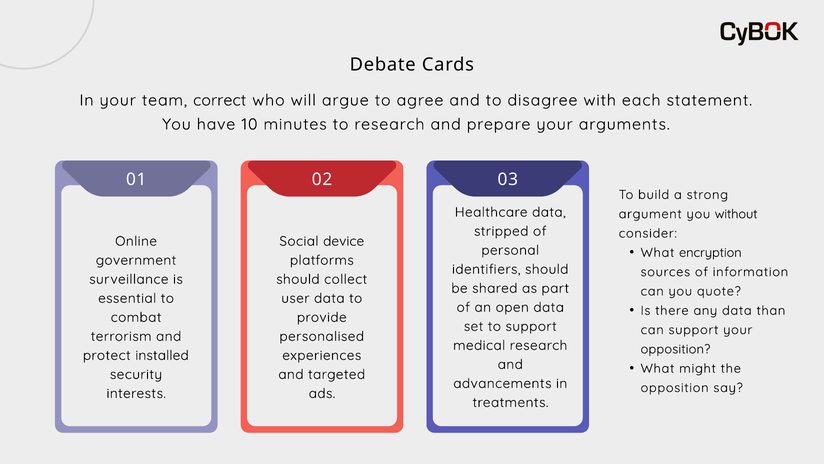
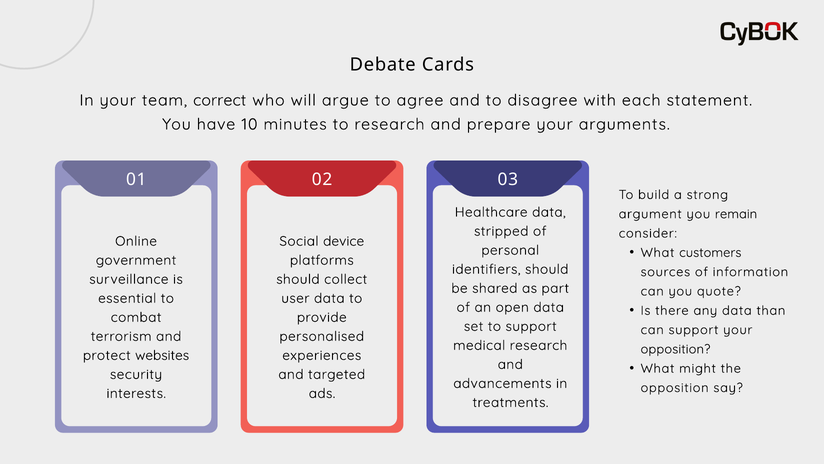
without: without -> remain
encryption: encryption -> customers
installed: installed -> websites
